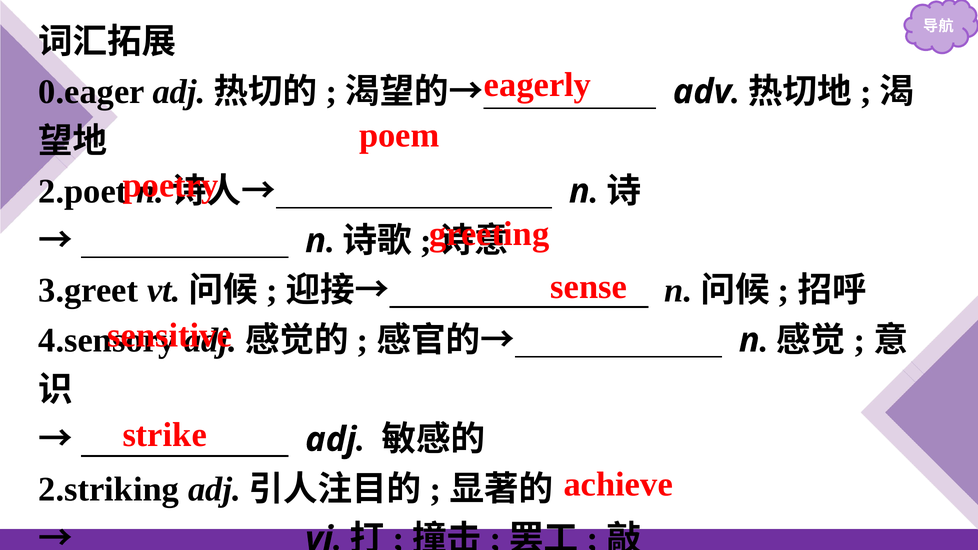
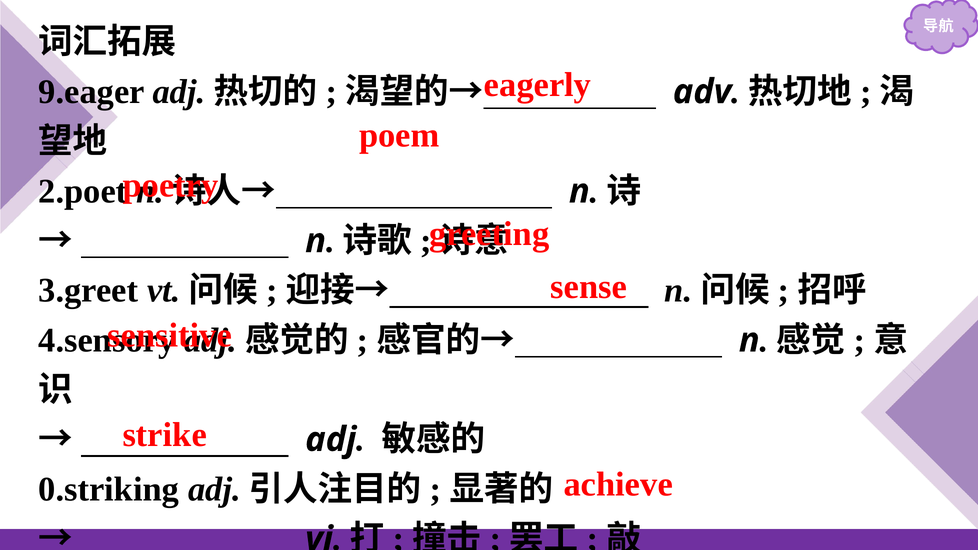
0.eager: 0.eager -> 9.eager
2.striking: 2.striking -> 0.striking
